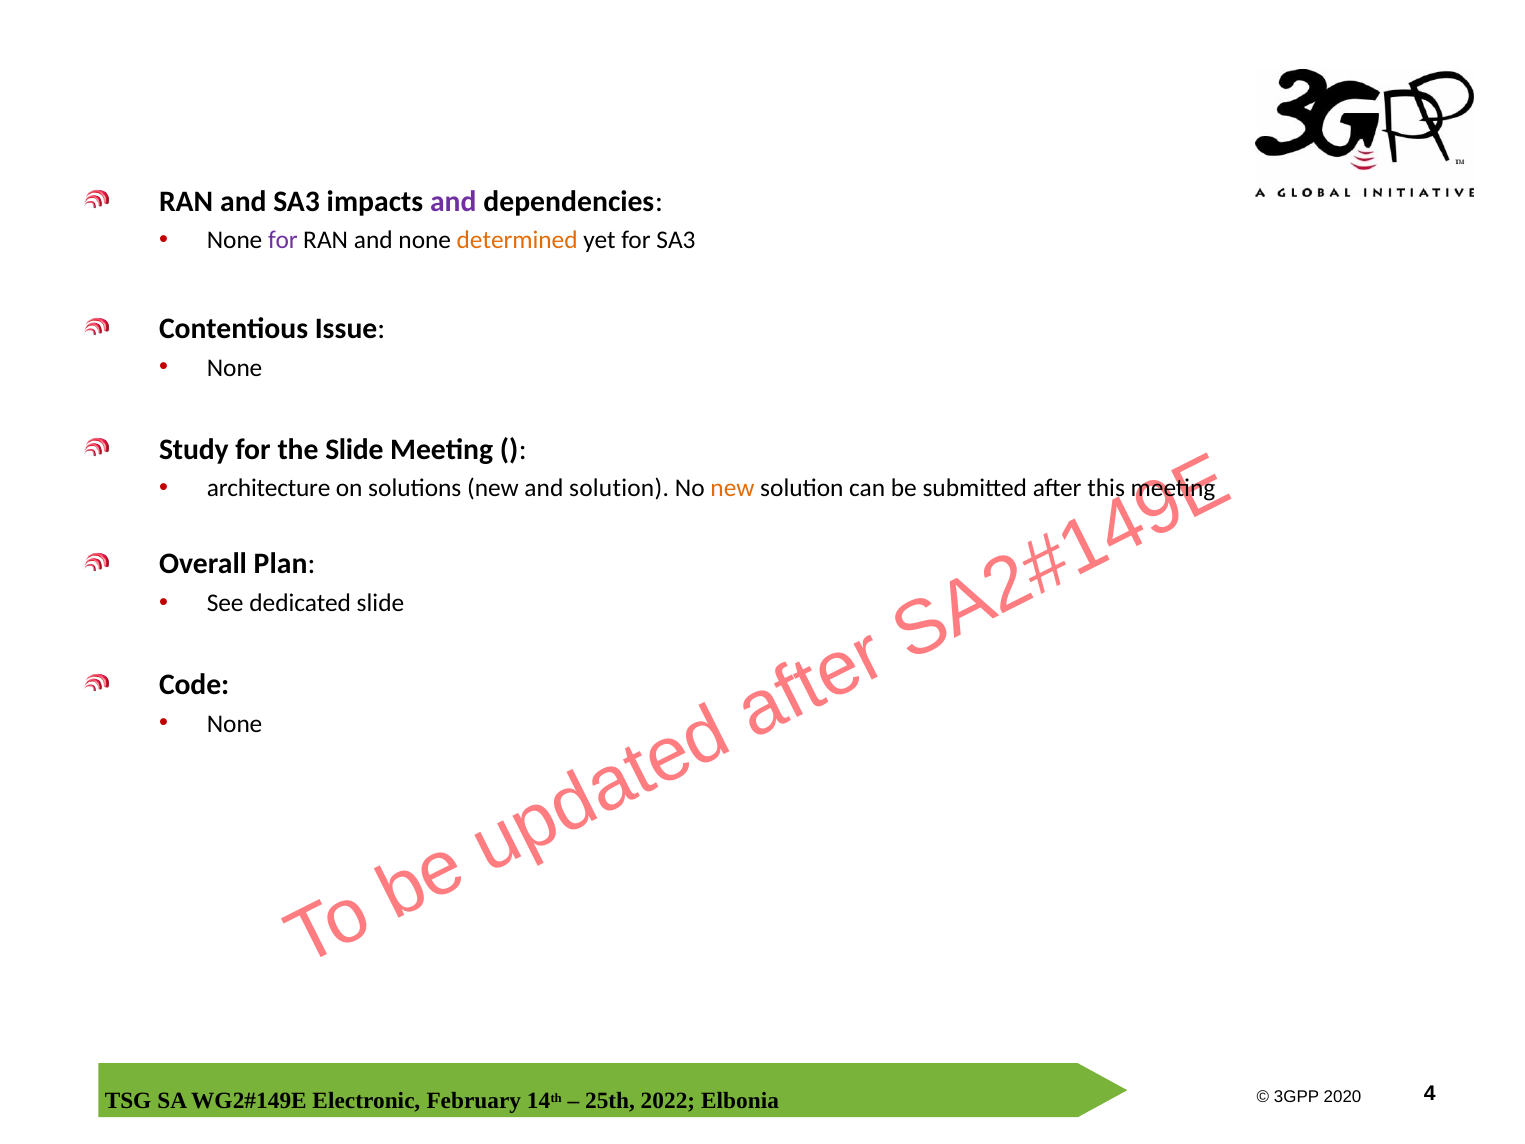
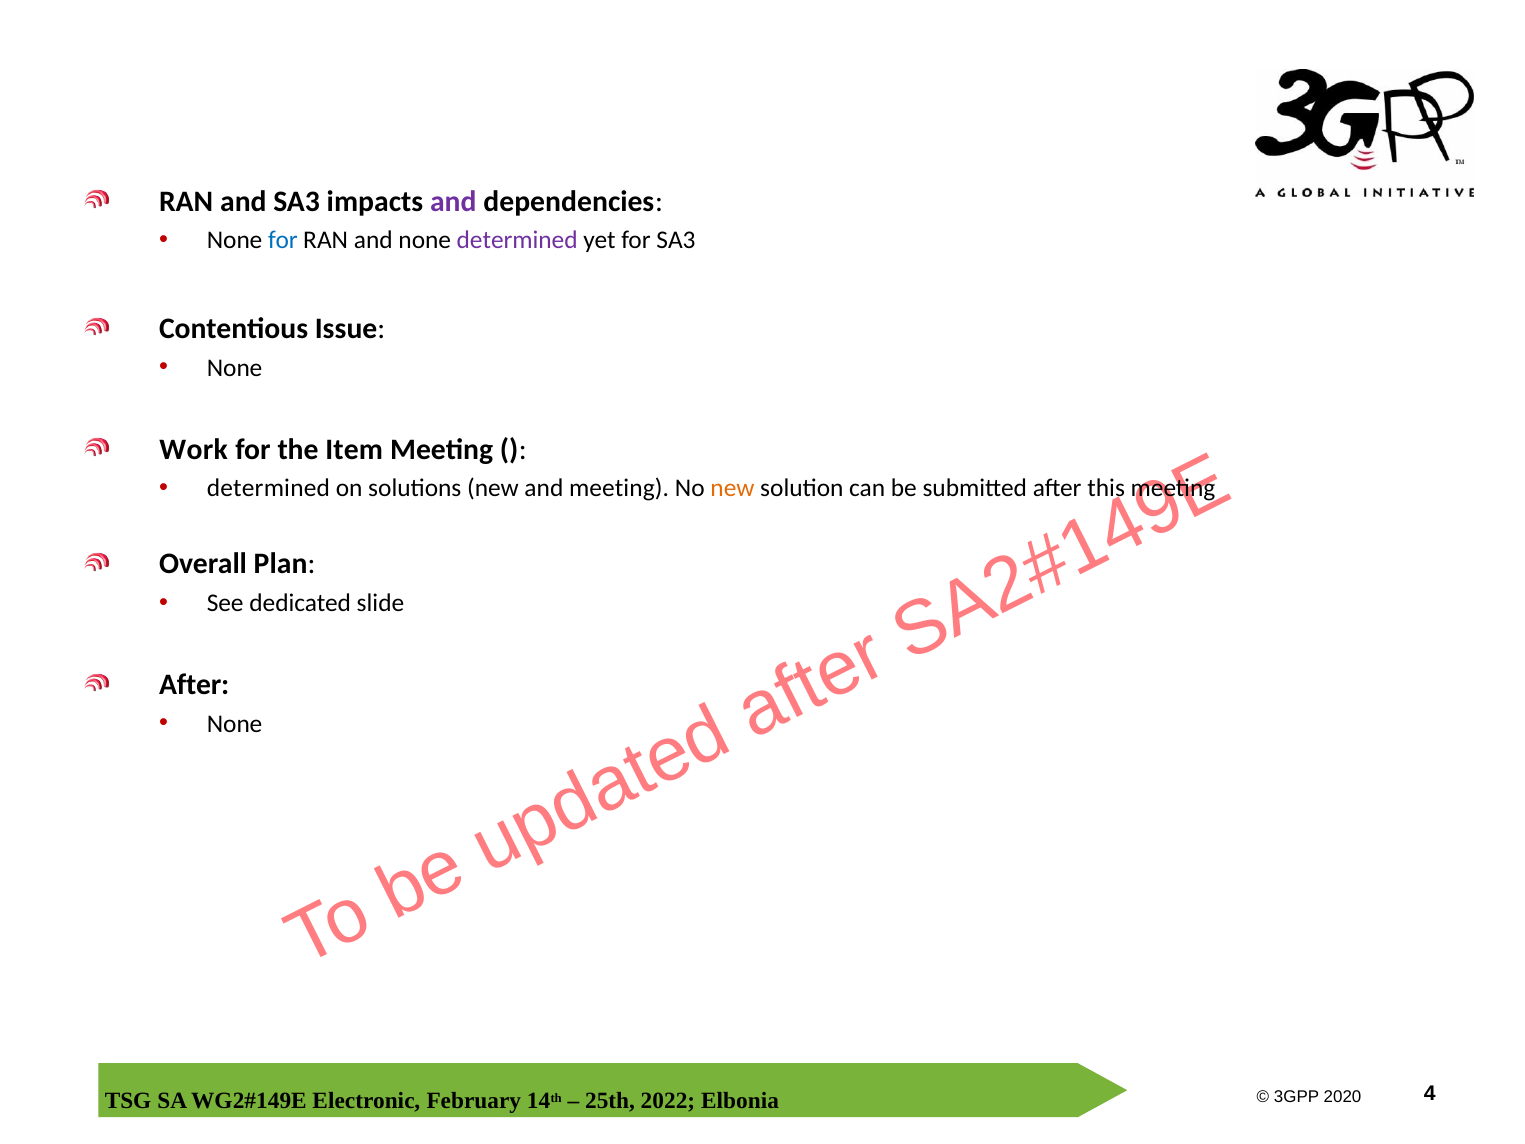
for at (283, 240) colour: purple -> blue
determined at (517, 240) colour: orange -> purple
Study: Study -> Work
the Slide: Slide -> Item
architecture at (269, 488): architecture -> determined
and solution: solution -> meeting
Code at (194, 685): Code -> After
